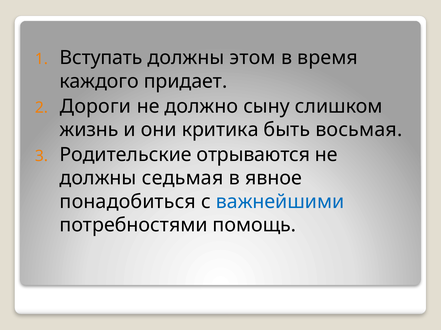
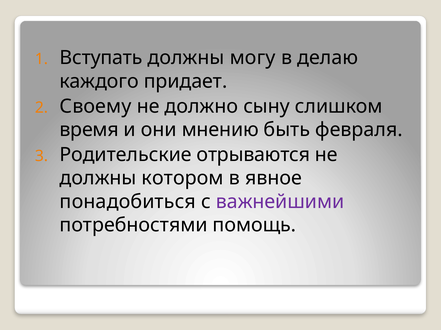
этом: этом -> могу
время: время -> делаю
Дороги: Дороги -> Своему
жизнь: жизнь -> время
критика: критика -> мнению
восьмая: восьмая -> февраля
седьмая: седьмая -> котором
важнейшими colour: blue -> purple
